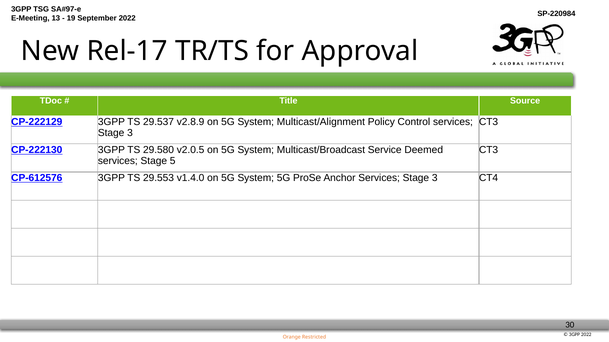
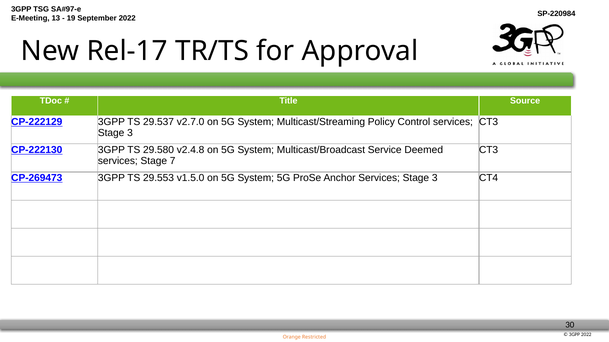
v2.8.9: v2.8.9 -> v2.7.0
Multicast/Alignment: Multicast/Alignment -> Multicast/Streaming
v2.0.5: v2.0.5 -> v2.4.8
5: 5 -> 7
CP-612576: CP-612576 -> CP-269473
v1.4.0: v1.4.0 -> v1.5.0
